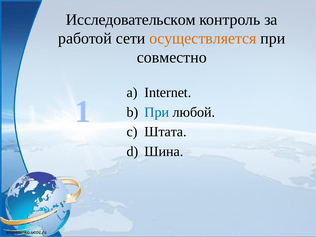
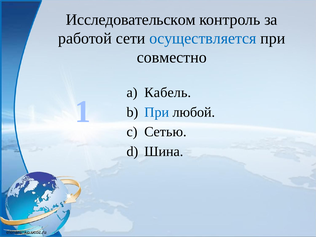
осуществляется colour: orange -> blue
Internet: Internet -> Кабель
Штата: Штата -> Сетью
